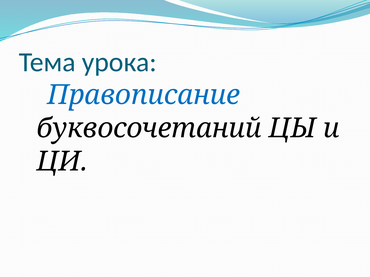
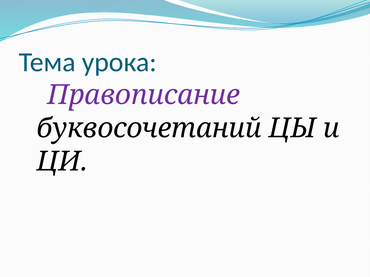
Правописание colour: blue -> purple
